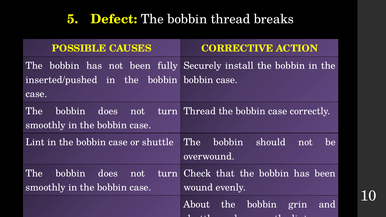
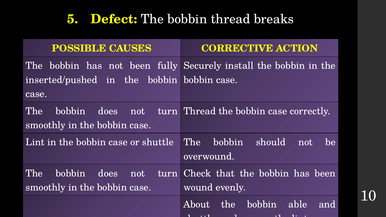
grin: grin -> able
